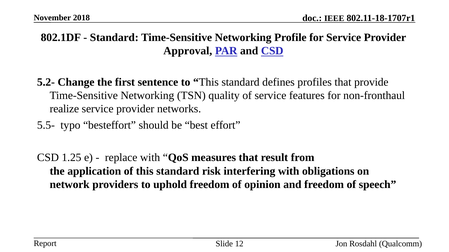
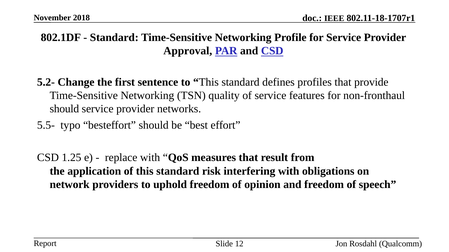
realize at (64, 109): realize -> should
